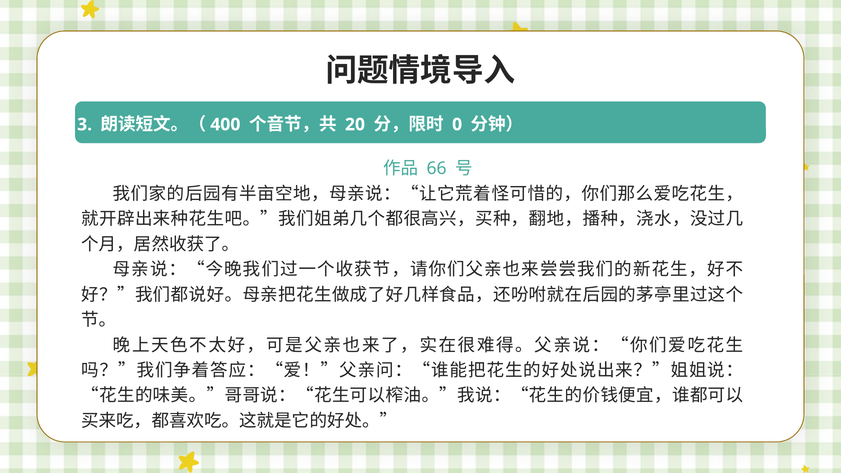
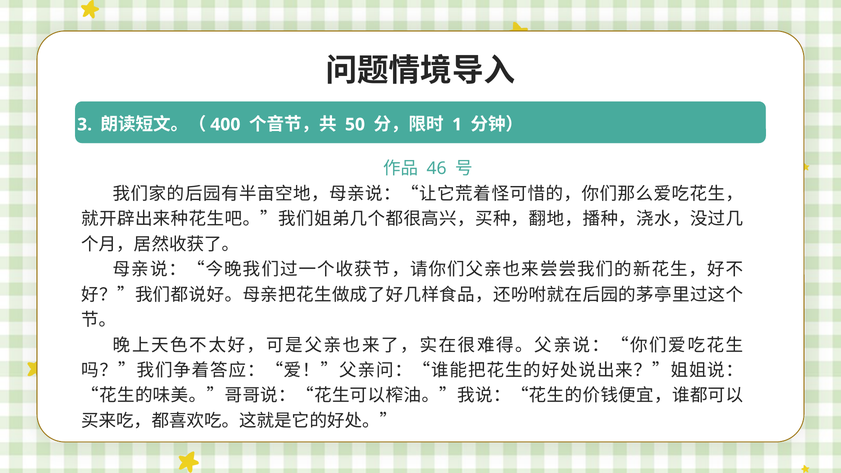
20: 20 -> 50
0: 0 -> 1
66: 66 -> 46
